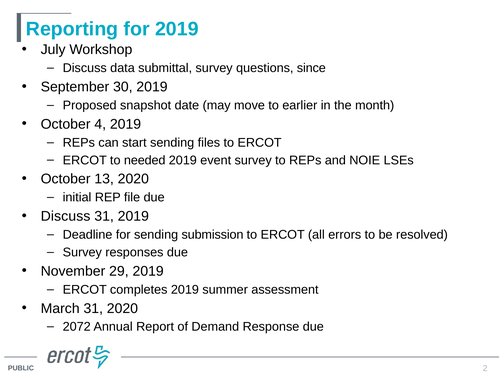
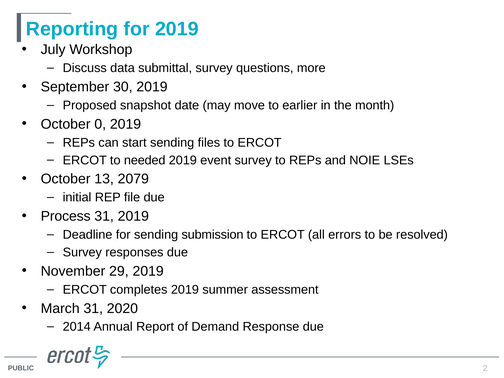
since: since -> more
4: 4 -> 0
13 2020: 2020 -> 2079
Discuss at (66, 216): Discuss -> Process
2072: 2072 -> 2014
